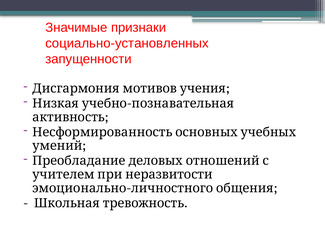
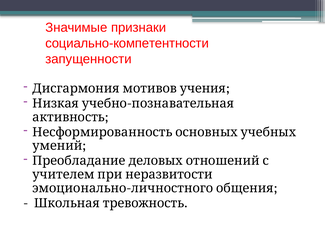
социально-установленных: социально-установленных -> социально-компетентности
